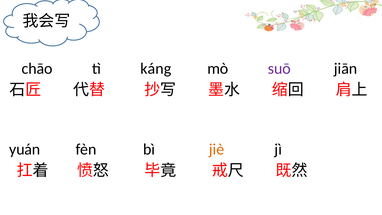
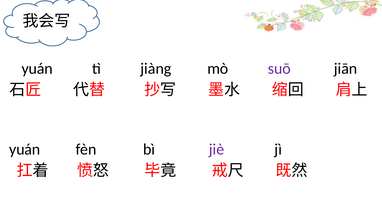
chāo at (37, 69): chāo -> yuán
káng: káng -> jiàng
jiè colour: orange -> purple
